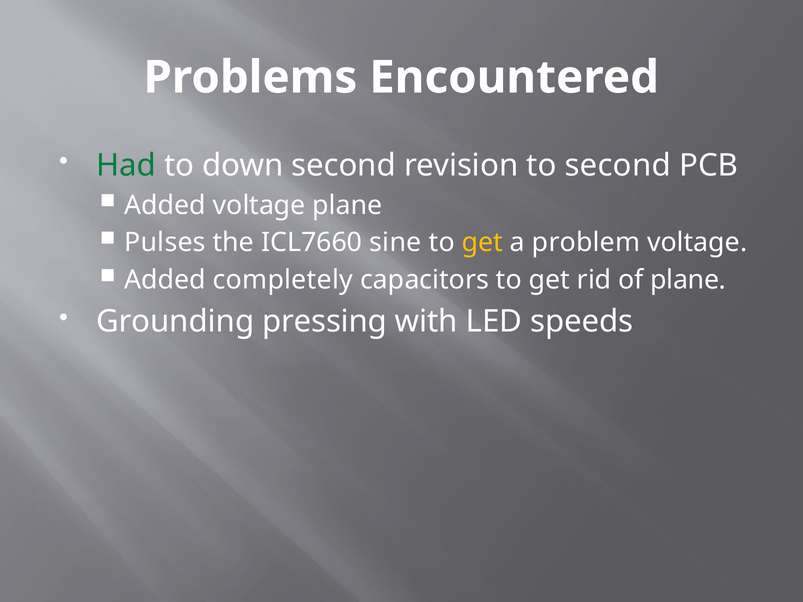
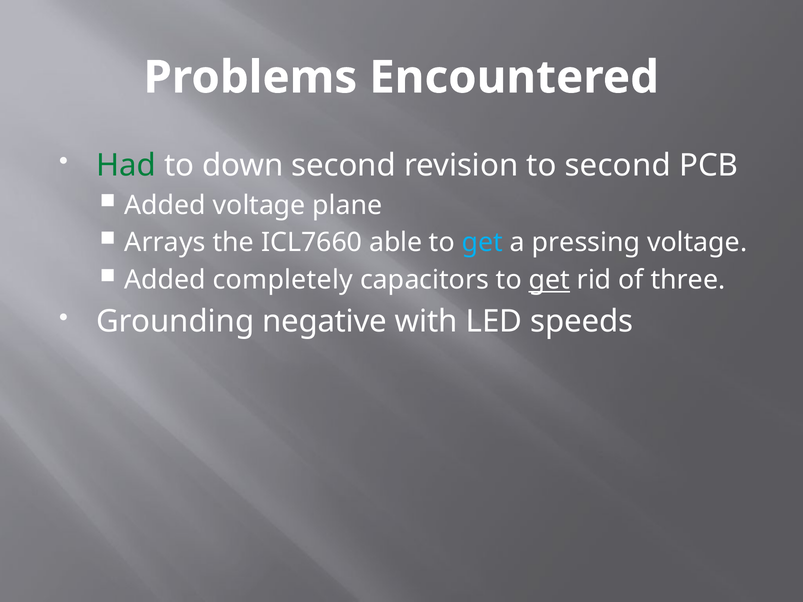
Pulses: Pulses -> Arrays
sine: sine -> able
get at (482, 243) colour: yellow -> light blue
problem: problem -> pressing
get at (549, 280) underline: none -> present
of plane: plane -> three
pressing: pressing -> negative
